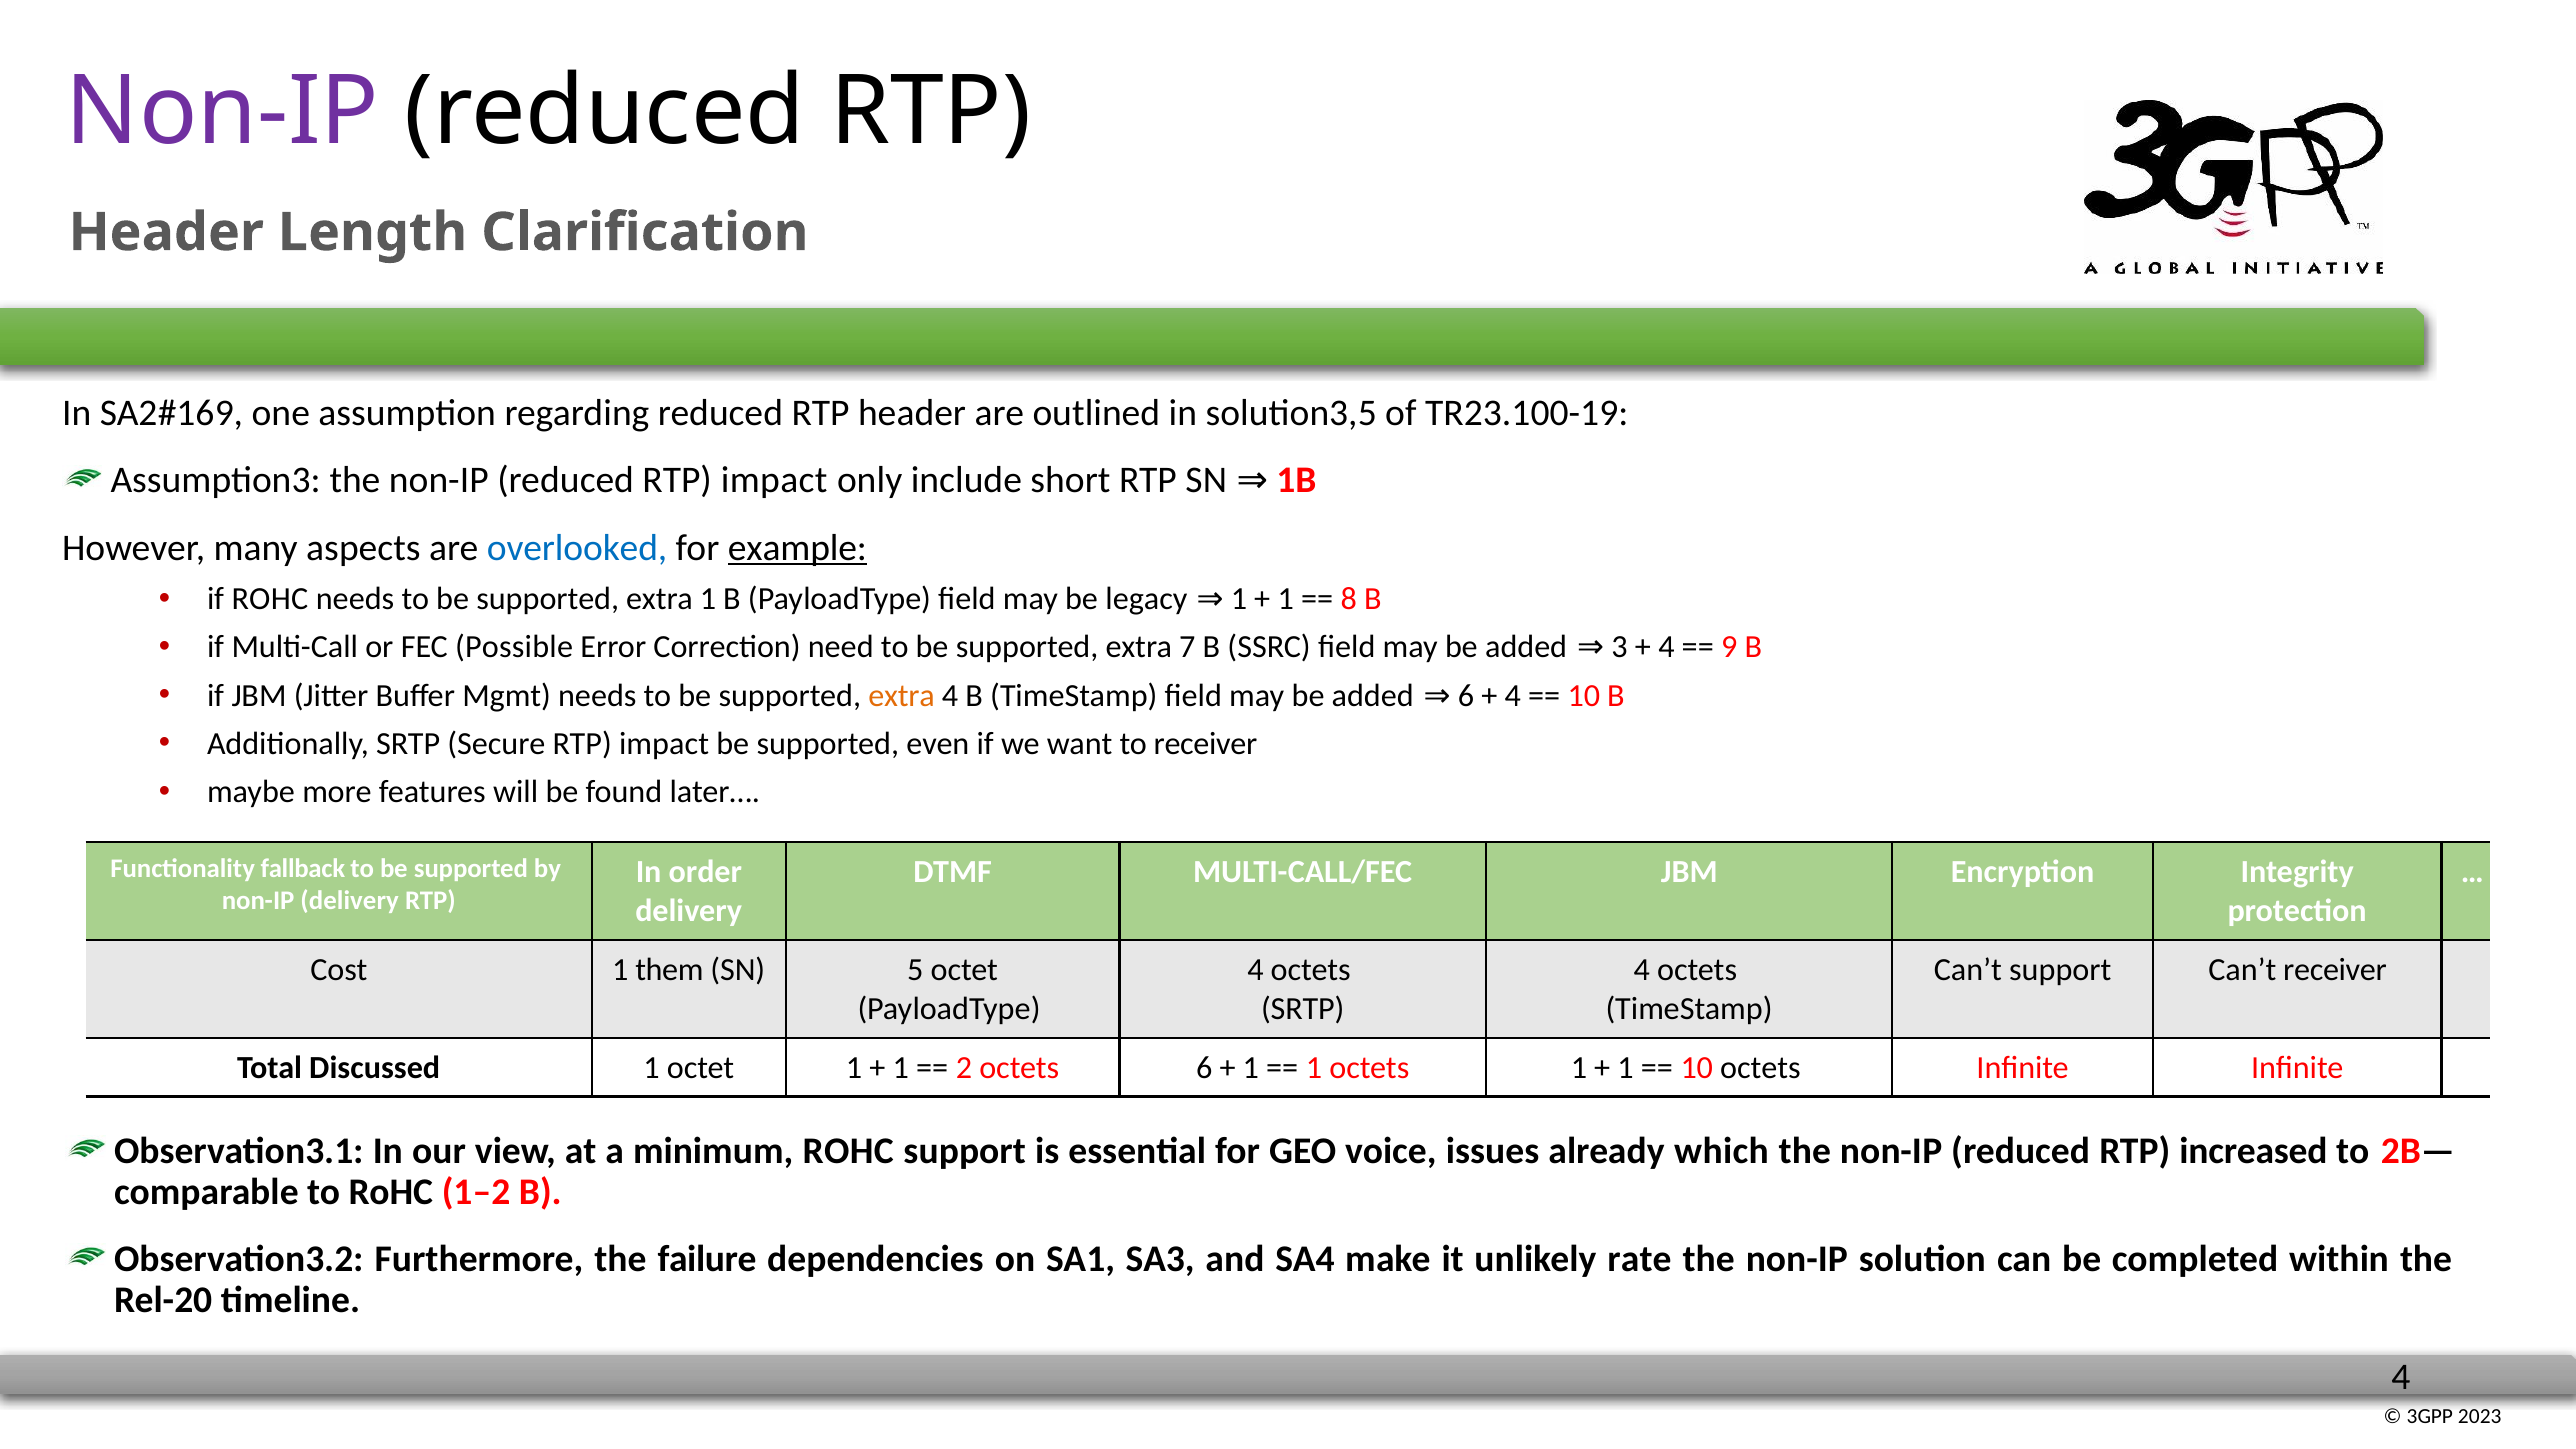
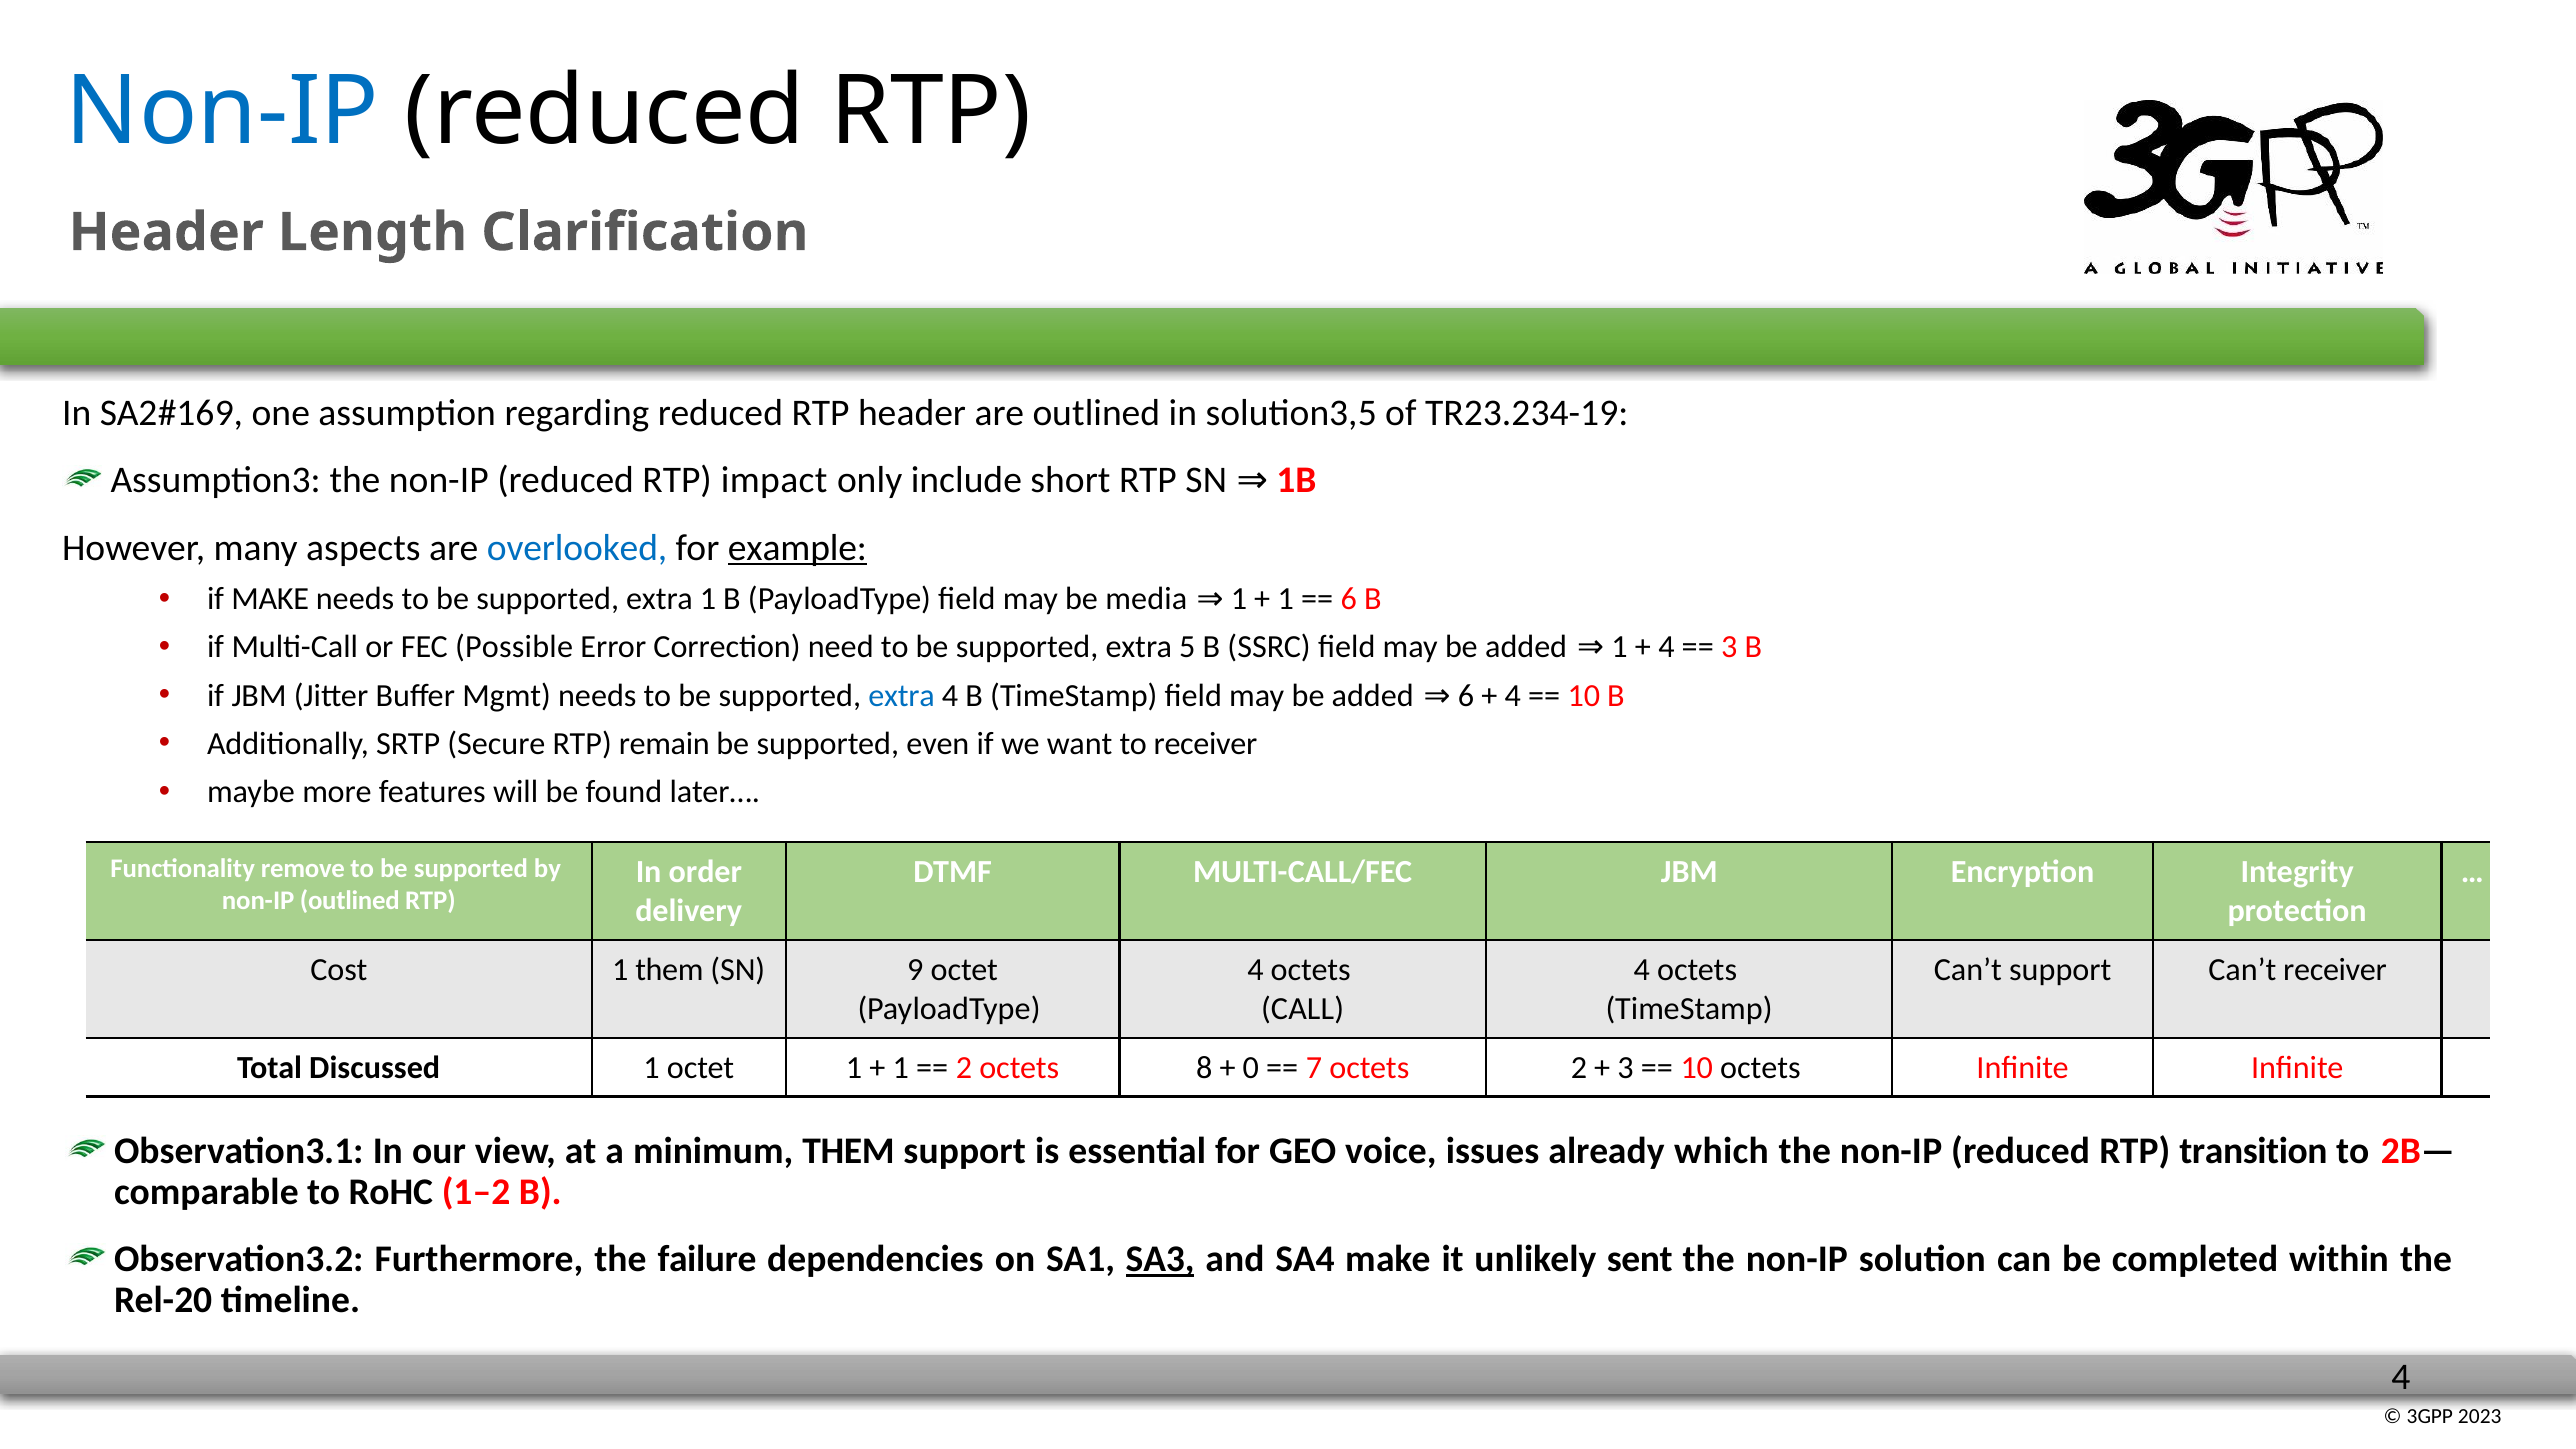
Non-IP at (223, 112) colour: purple -> blue
TR23.100-19: TR23.100-19 -> TR23.234-19
if ROHC: ROHC -> MAKE
legacy: legacy -> media
8 at (1349, 599): 8 -> 6
7: 7 -> 5
3 at (1620, 647): 3 -> 1
9 at (1729, 647): 9 -> 3
extra at (902, 695) colour: orange -> blue
Secure RTP impact: impact -> remain
fallback: fallback -> remove
non-IP delivery: delivery -> outlined
5: 5 -> 9
SRTP at (1303, 1009): SRTP -> CALL
octets 6: 6 -> 8
1 at (1251, 1067): 1 -> 0
1 at (1314, 1067): 1 -> 7
octets 1: 1 -> 2
1 at (1626, 1067): 1 -> 3
minimum ROHC: ROHC -> THEM
increased: increased -> transition
SA3 underline: none -> present
rate: rate -> sent
